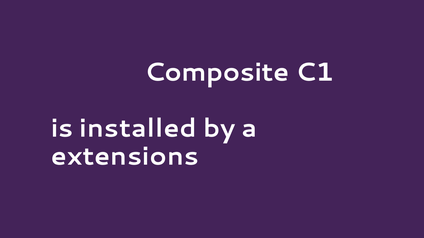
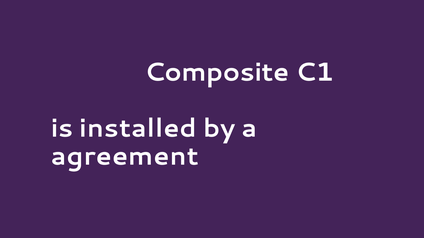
extensions: extensions -> agreement
